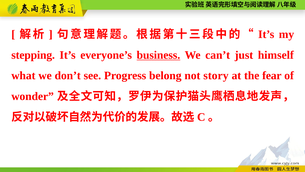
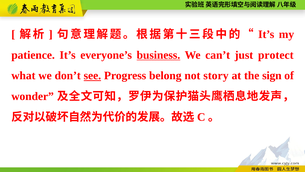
stepping: stepping -> patience
himself: himself -> protect
see underline: none -> present
fear: fear -> sign
